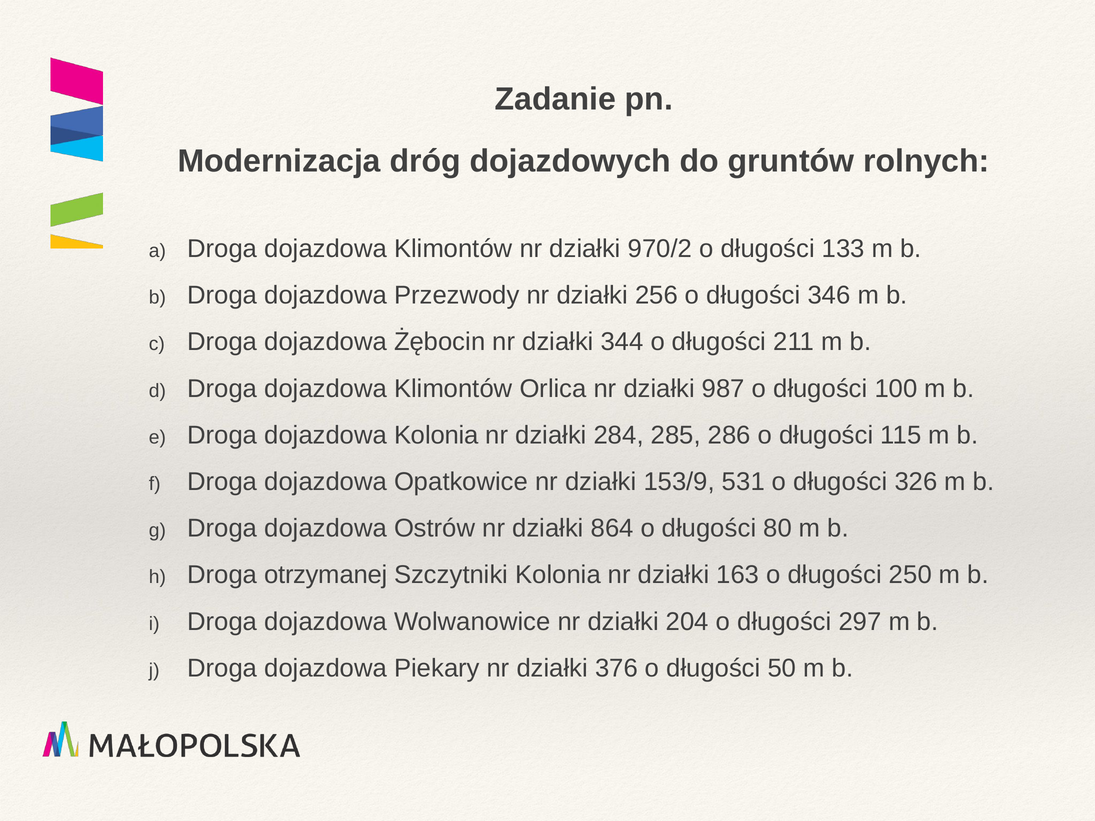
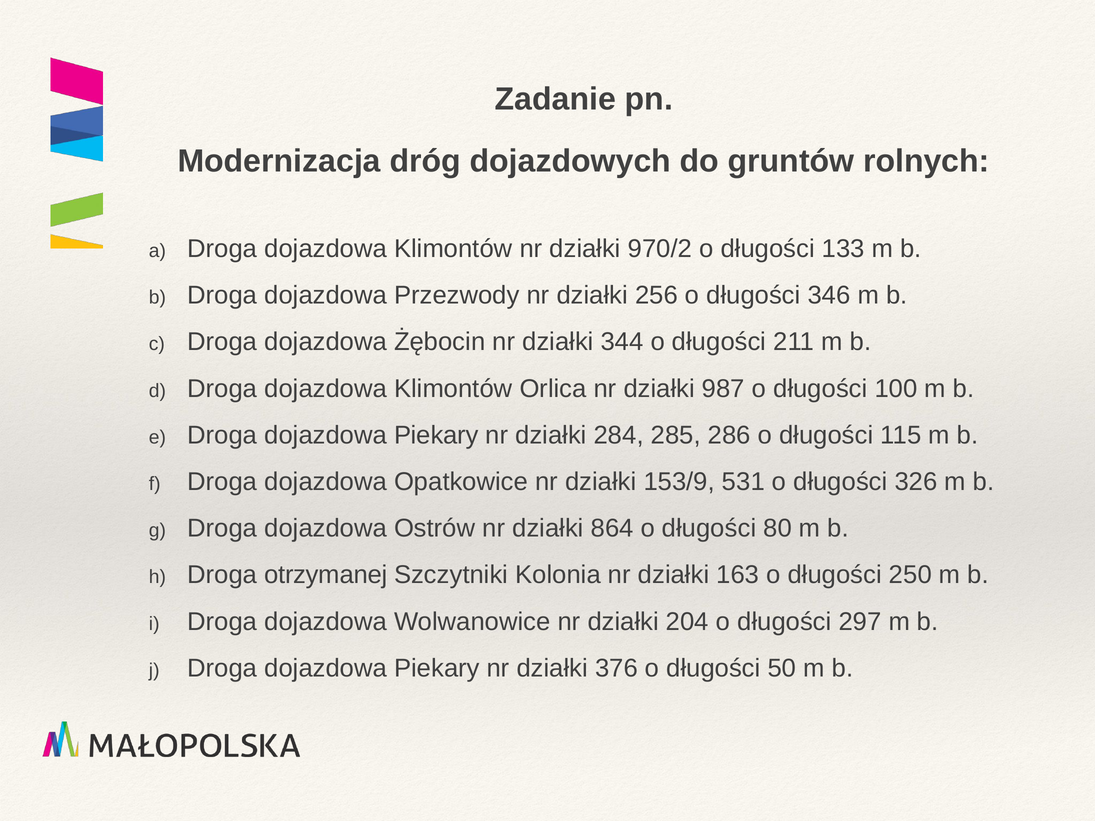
Kolonia at (436, 435): Kolonia -> Piekary
